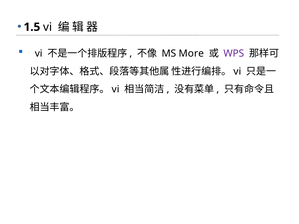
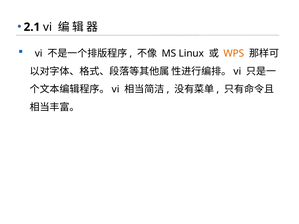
1.5: 1.5 -> 2.1
More: More -> Linux
WPS colour: purple -> orange
